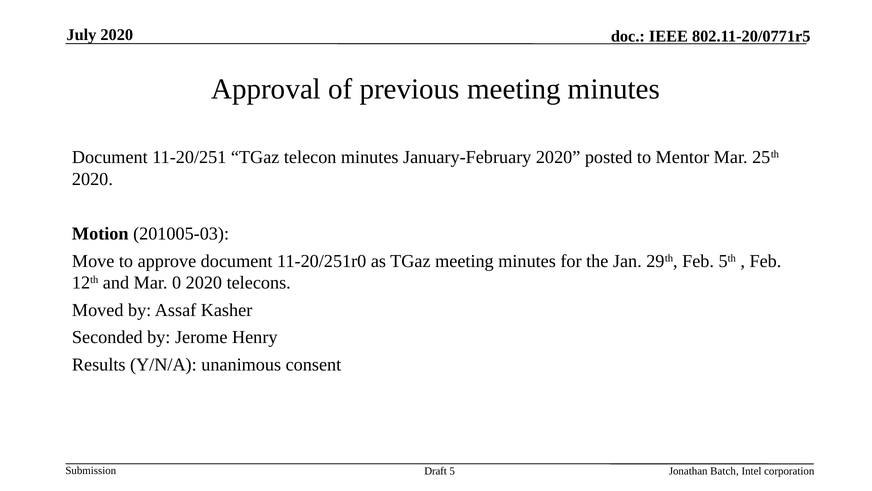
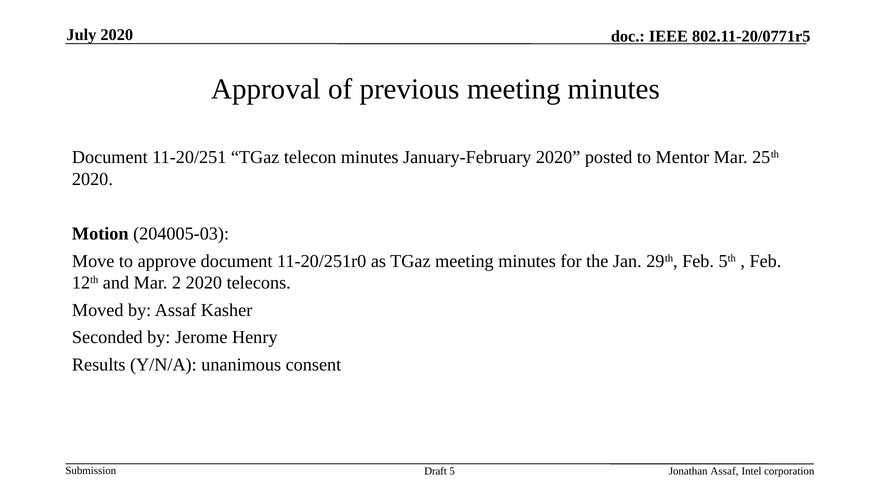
201005-03: 201005-03 -> 204005-03
0: 0 -> 2
Jonathan Batch: Batch -> Assaf
